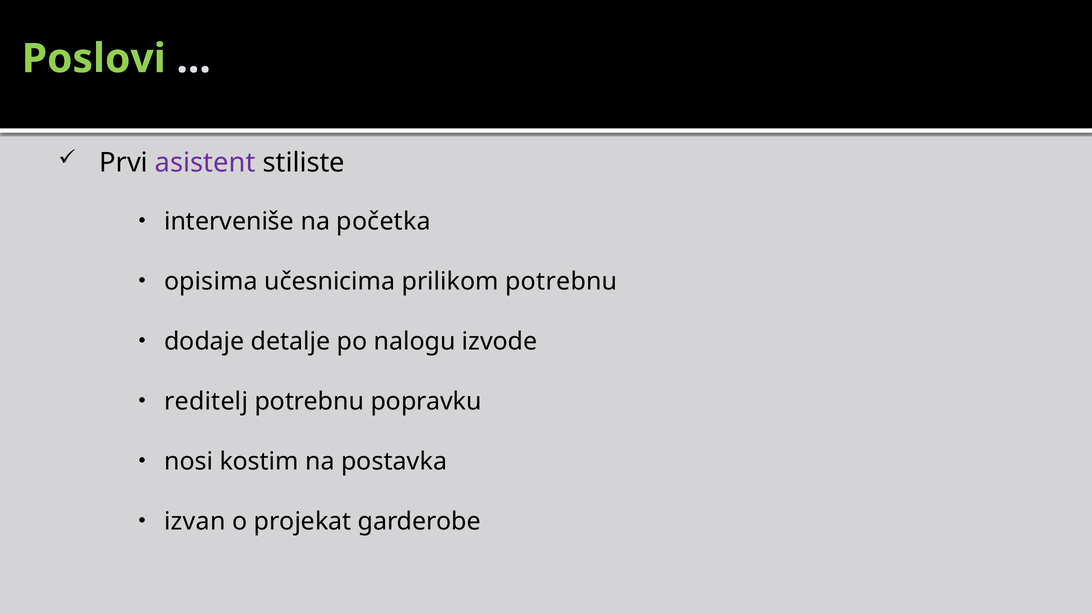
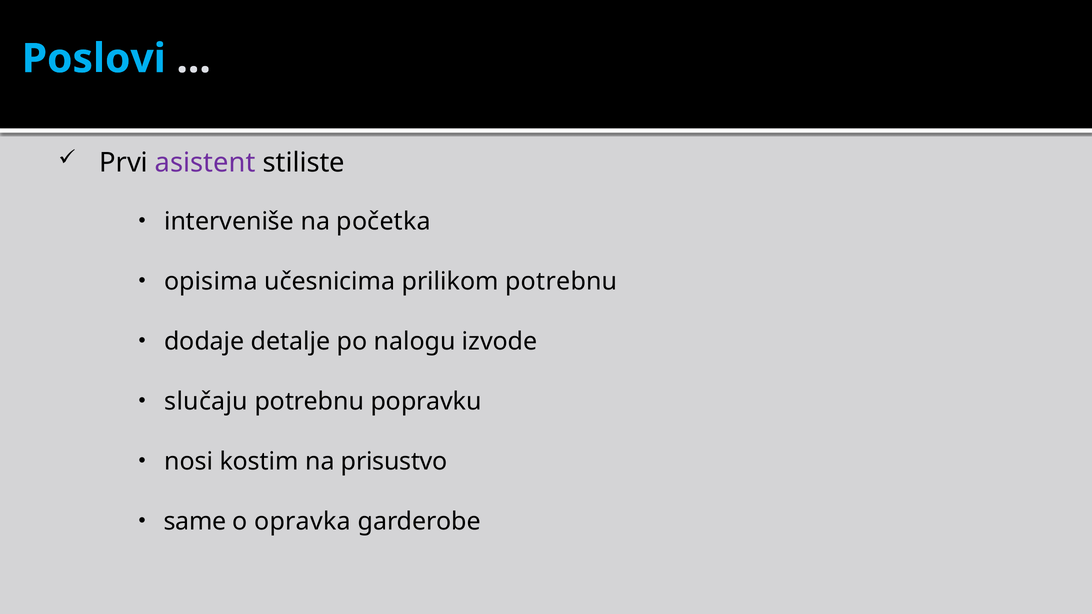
Poslovi colour: light green -> light blue
reditelj: reditelj -> slučaju
postavka: postavka -> prisustvo
izvan: izvan -> same
projekat: projekat -> opravka
